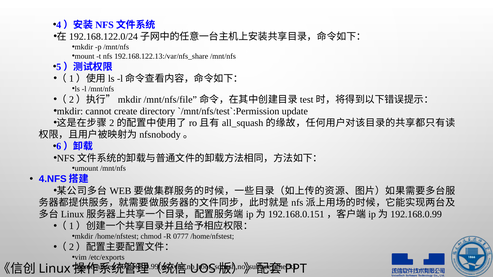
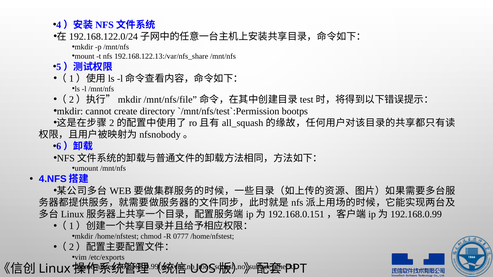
update: update -> bootps
